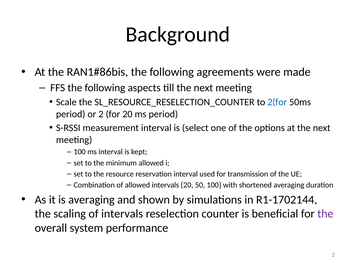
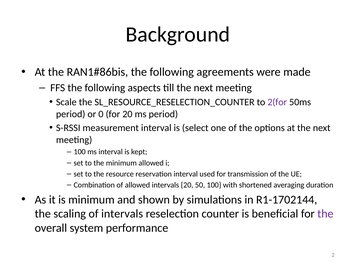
2(for colour: blue -> purple
or 2: 2 -> 0
is averaging: averaging -> minimum
